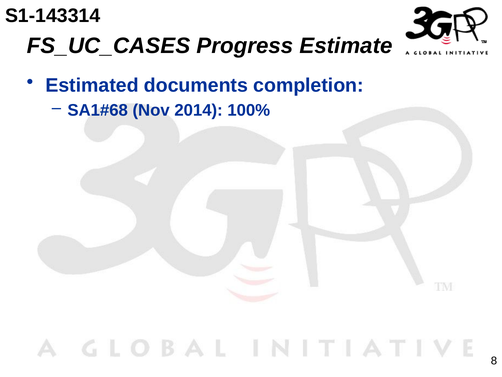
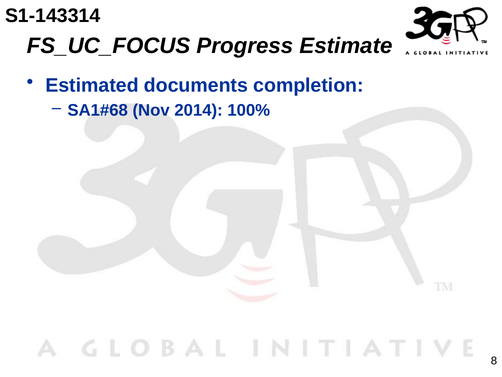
FS_UC_CASES: FS_UC_CASES -> FS_UC_FOCUS
